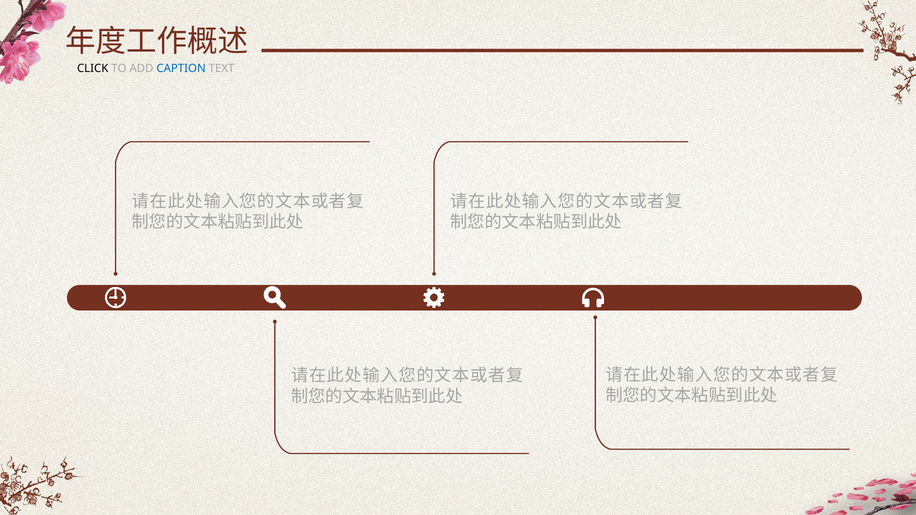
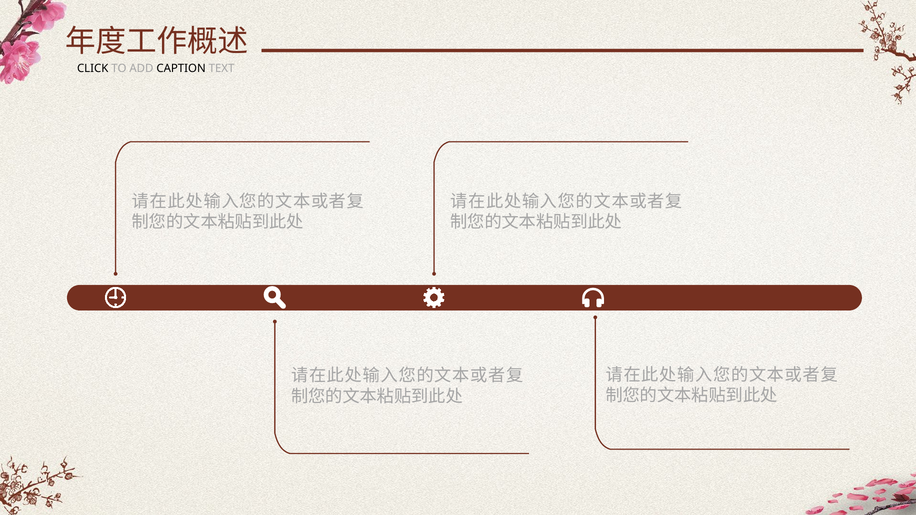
CAPTION colour: blue -> black
